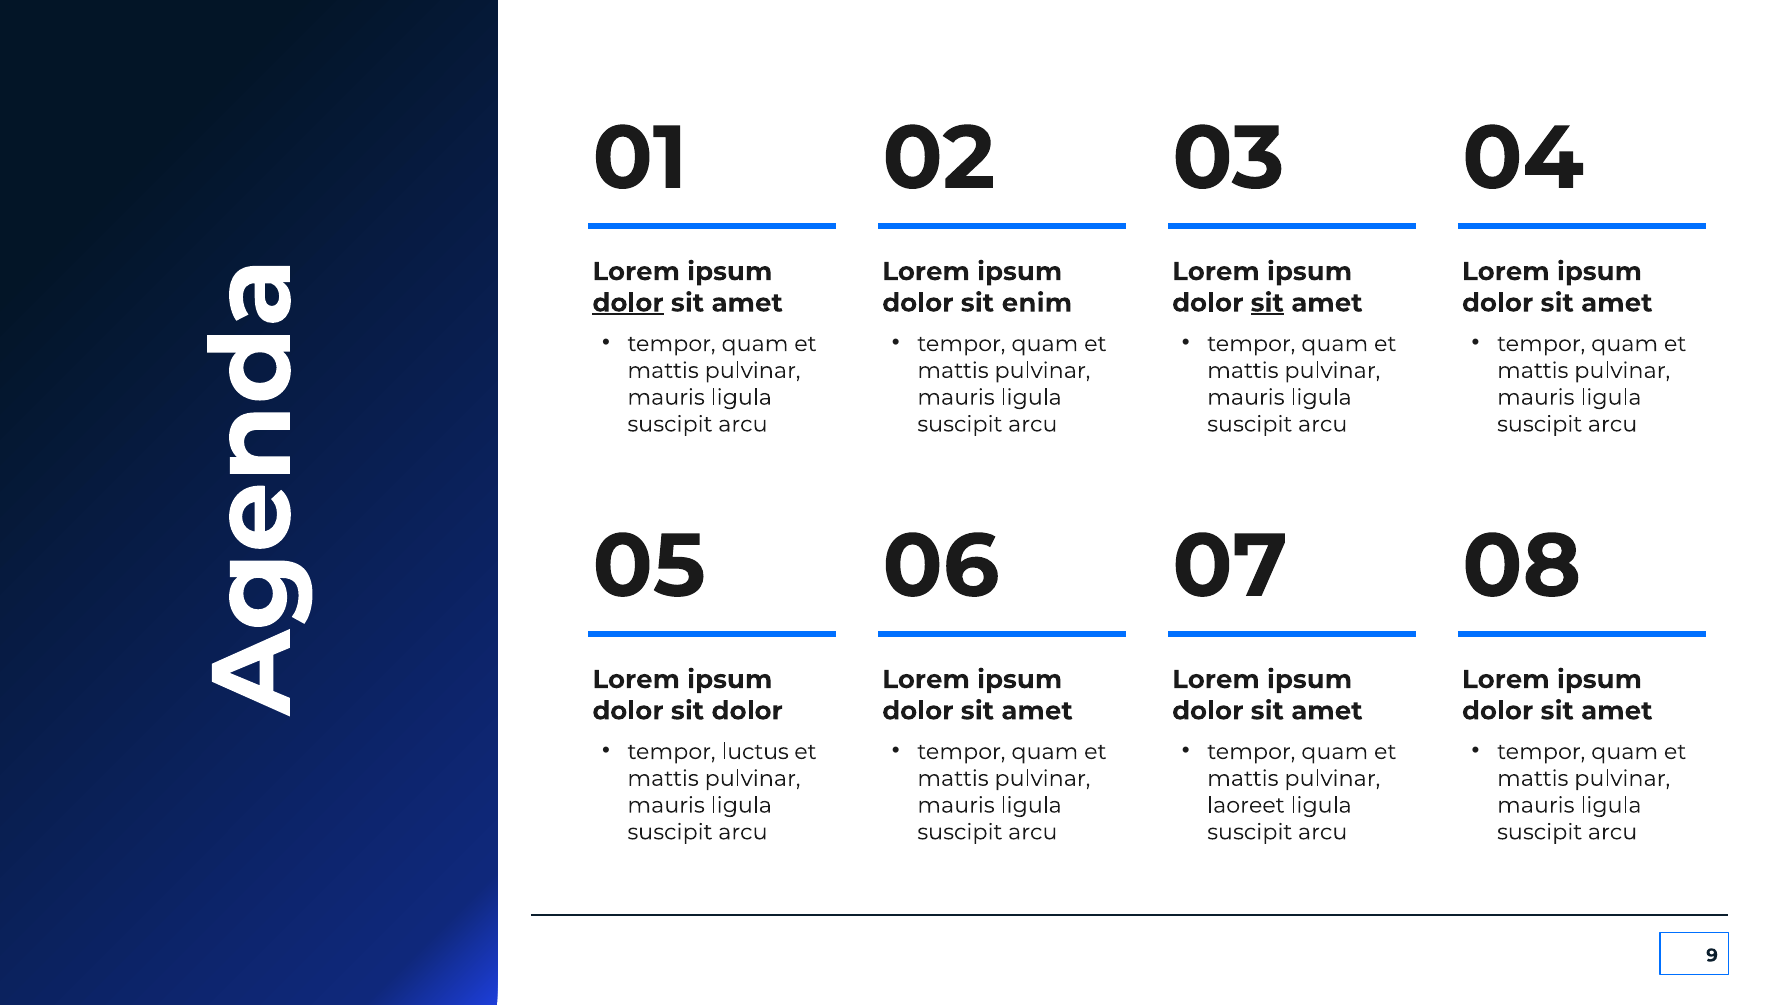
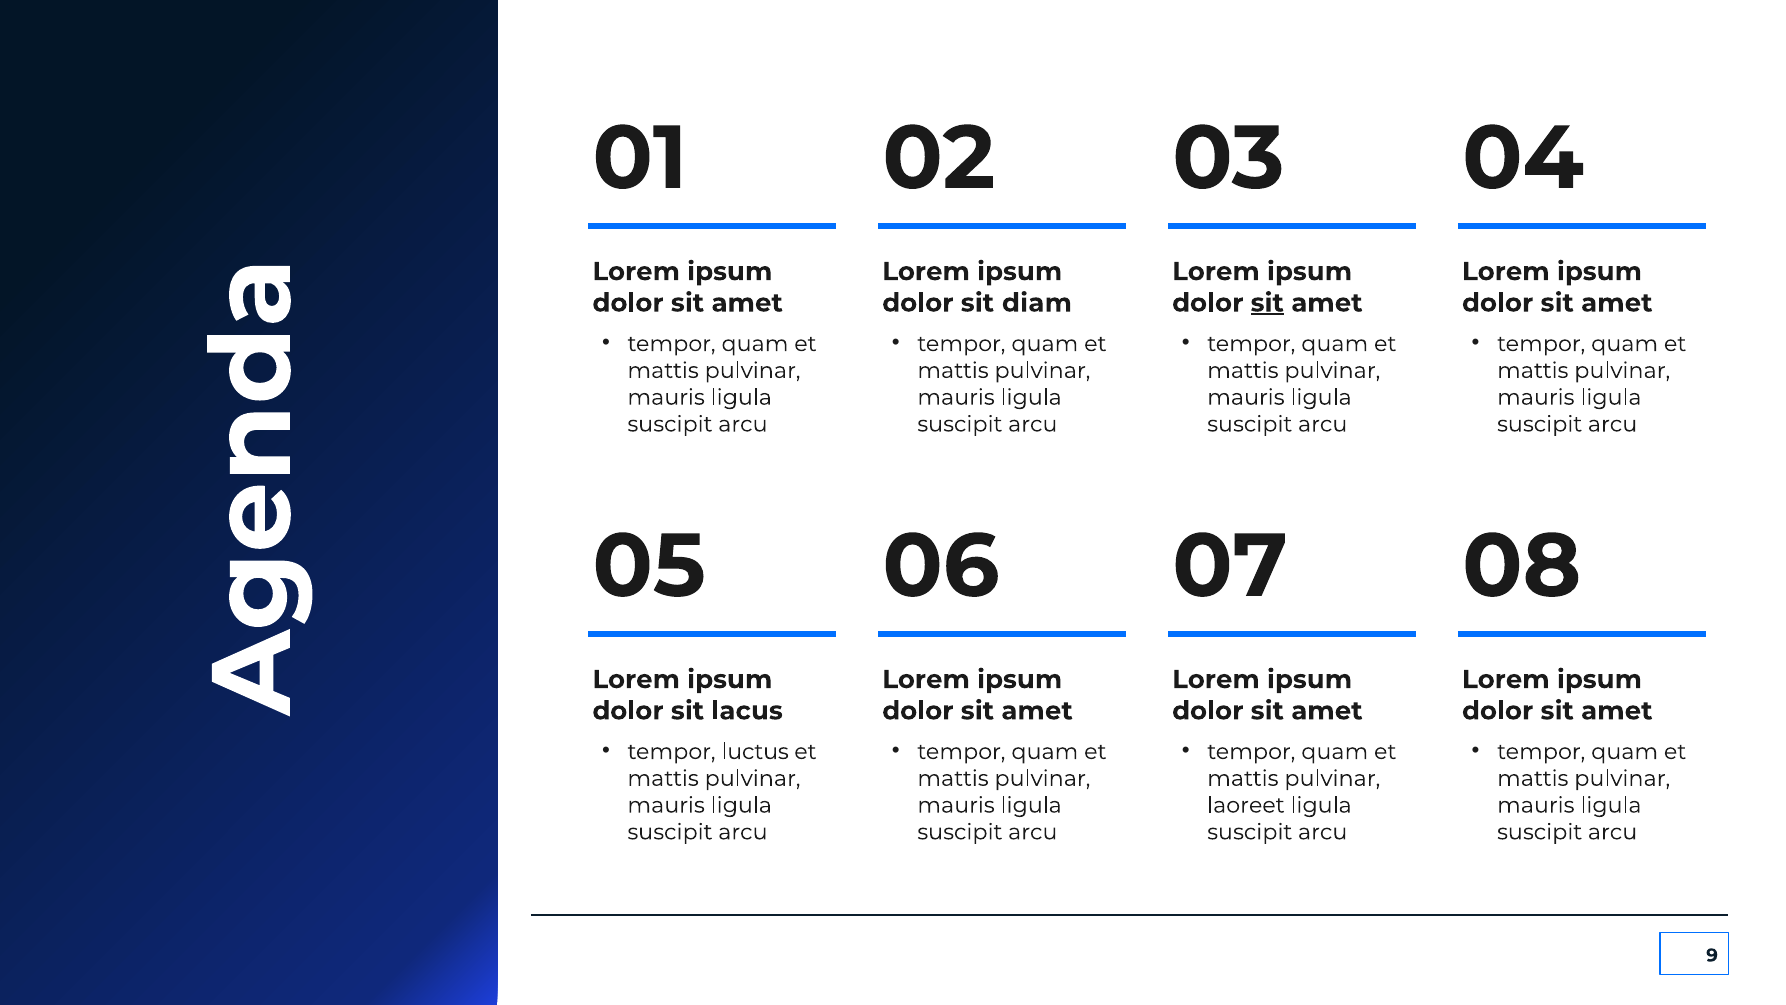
dolor at (628, 303) underline: present -> none
enim: enim -> diam
sit dolor: dolor -> lacus
